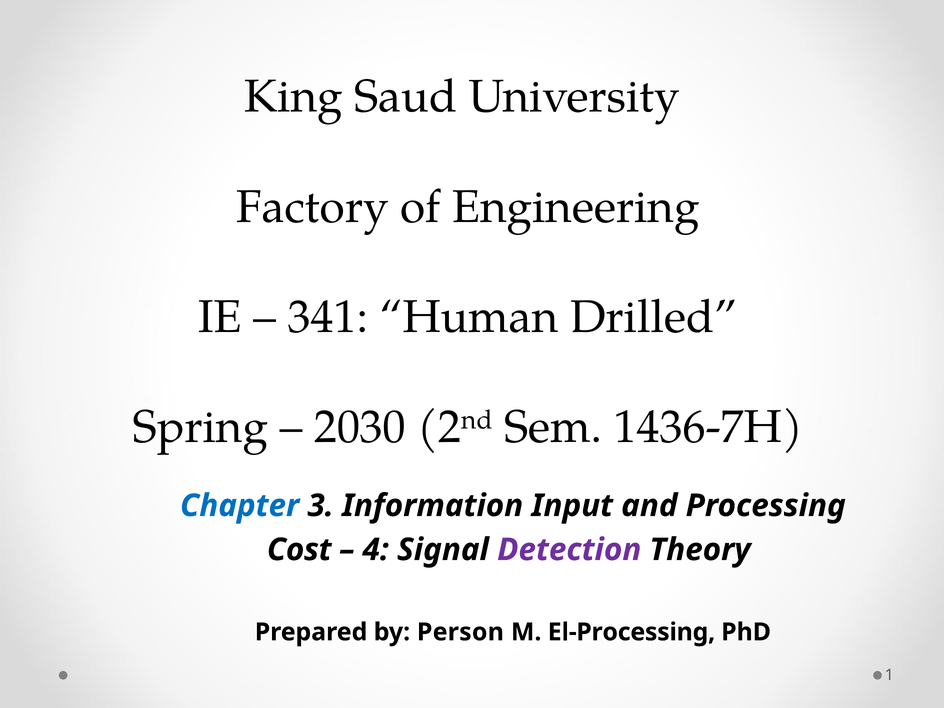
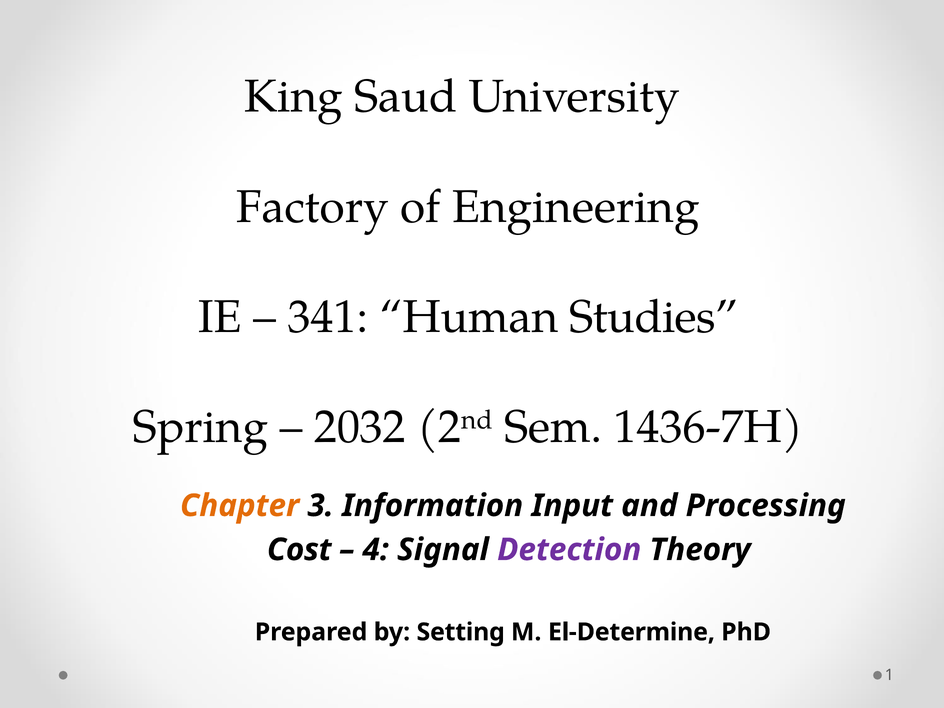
Drilled: Drilled -> Studies
2030: 2030 -> 2032
Chapter colour: blue -> orange
Person: Person -> Setting
El-Processing: El-Processing -> El-Determine
